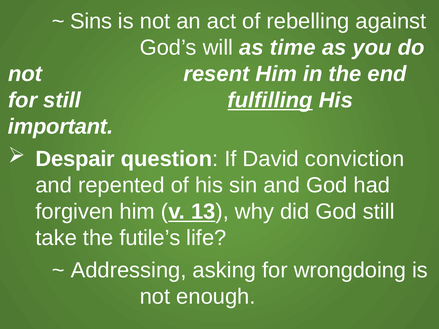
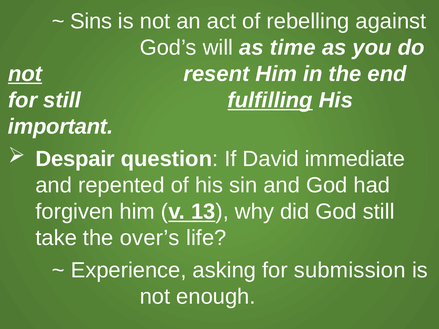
not at (25, 74) underline: none -> present
conviction: conviction -> immediate
futile’s: futile’s -> over’s
Addressing: Addressing -> Experience
wrongdoing: wrongdoing -> submission
